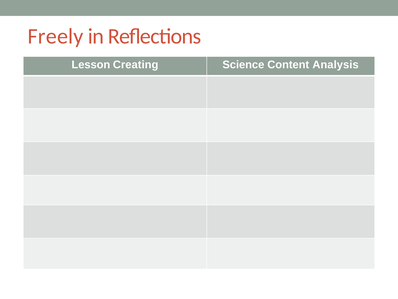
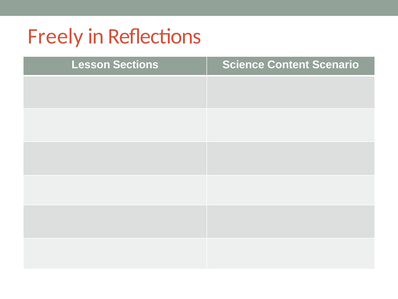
Creating: Creating -> Sections
Analysis: Analysis -> Scenario
